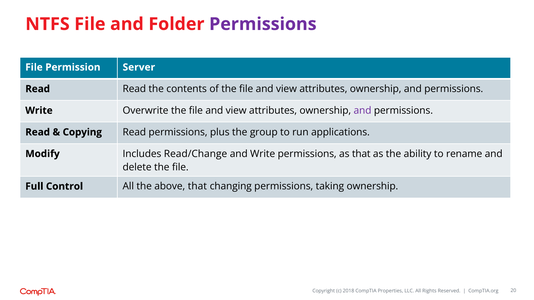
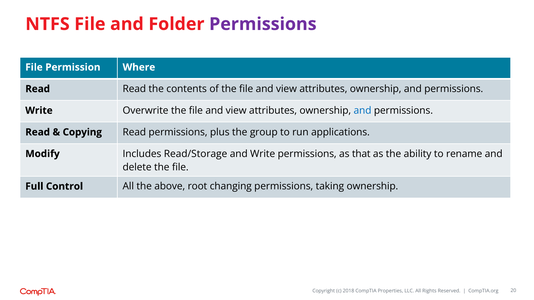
Server: Server -> Where
and at (363, 111) colour: purple -> blue
Read/Change: Read/Change -> Read/Storage
above that: that -> root
